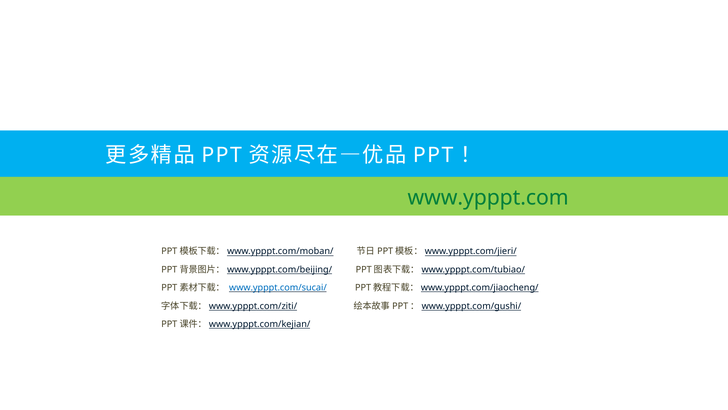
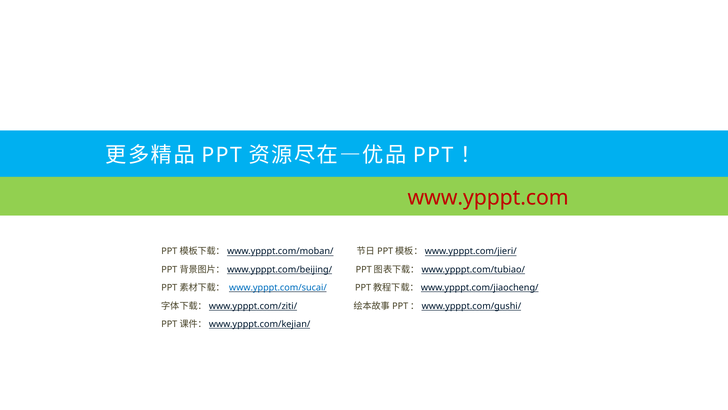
www.ypppt.com colour: green -> red
